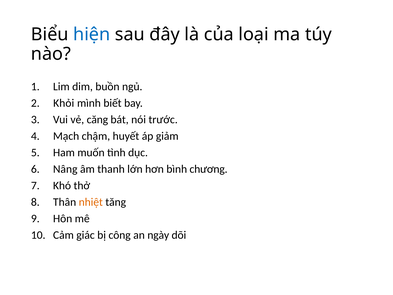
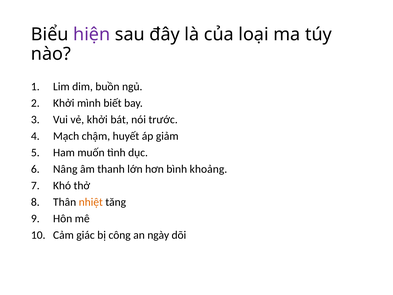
hiện colour: blue -> purple
Khỏi at (64, 103): Khỏi -> Khởi
vẻ căng: căng -> khởi
chương: chương -> khoảng
